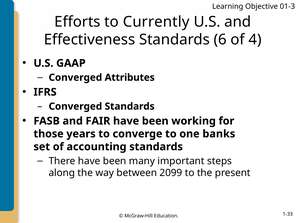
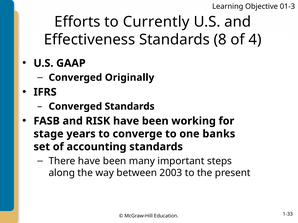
6: 6 -> 8
Attributes: Attributes -> Originally
FAIR: FAIR -> RISK
those: those -> stage
2099: 2099 -> 2003
